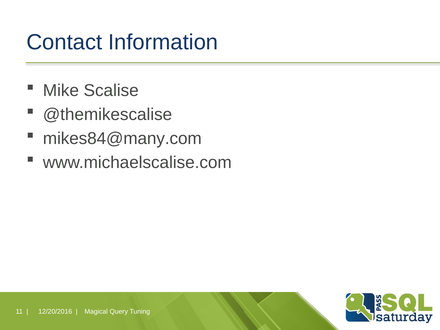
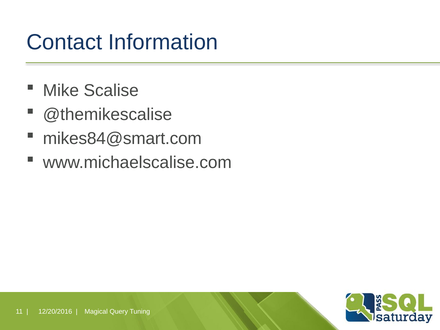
mikes84@many.com: mikes84@many.com -> mikes84@smart.com
